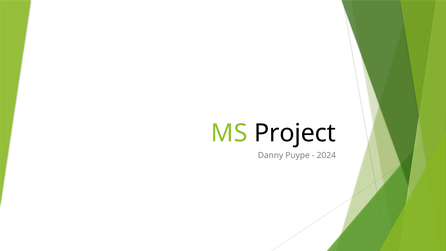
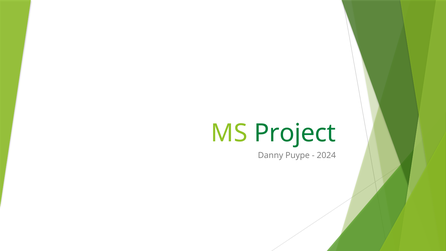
Project colour: black -> green
